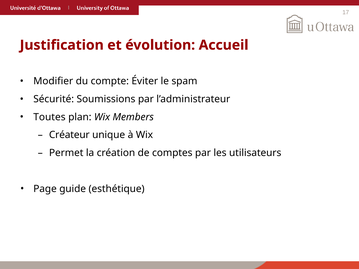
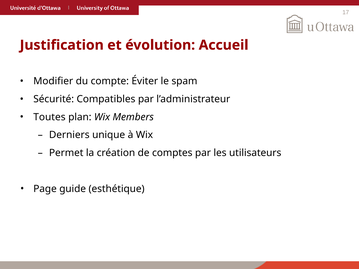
Soumissions: Soumissions -> Compatibles
Créateur: Créateur -> Derniers
